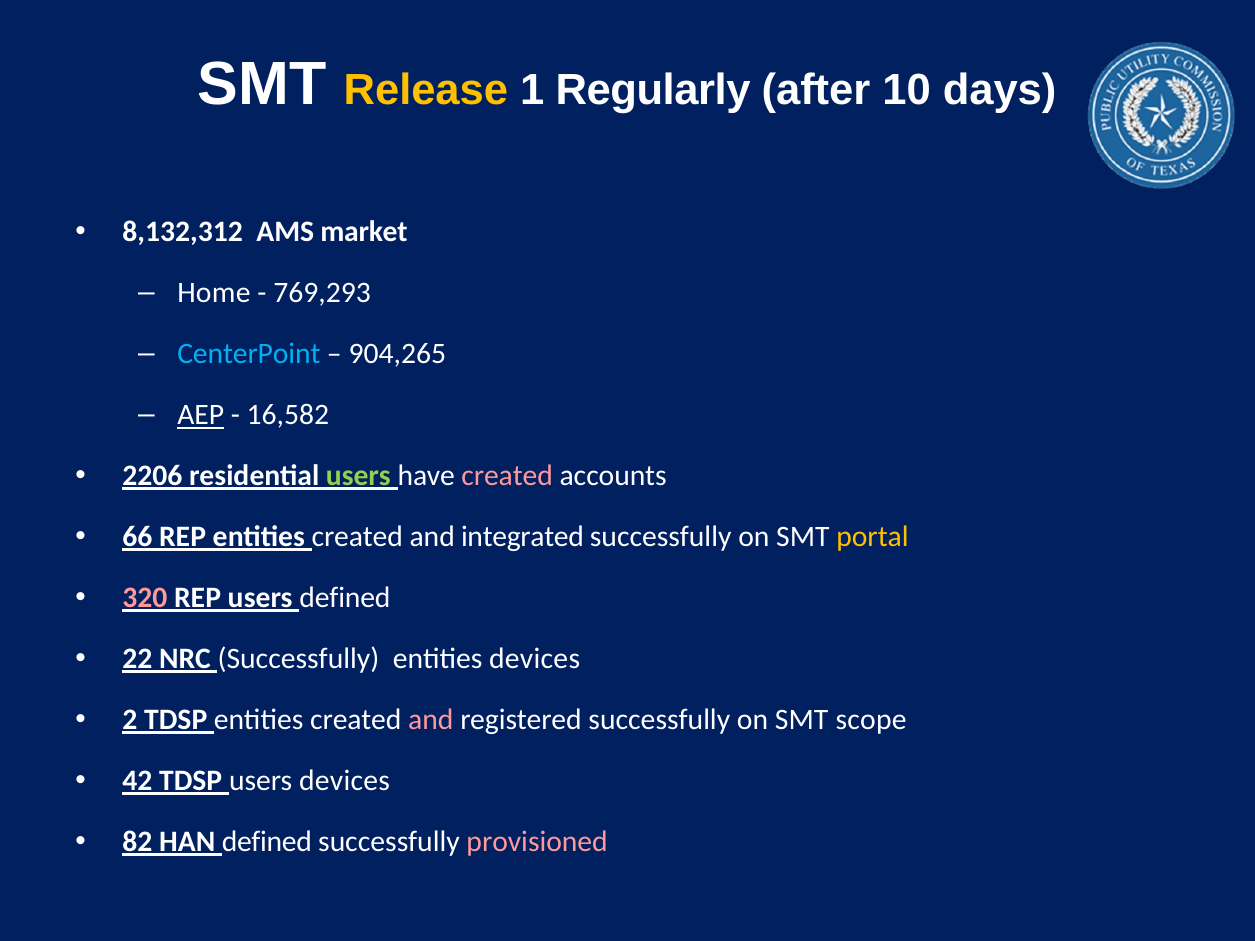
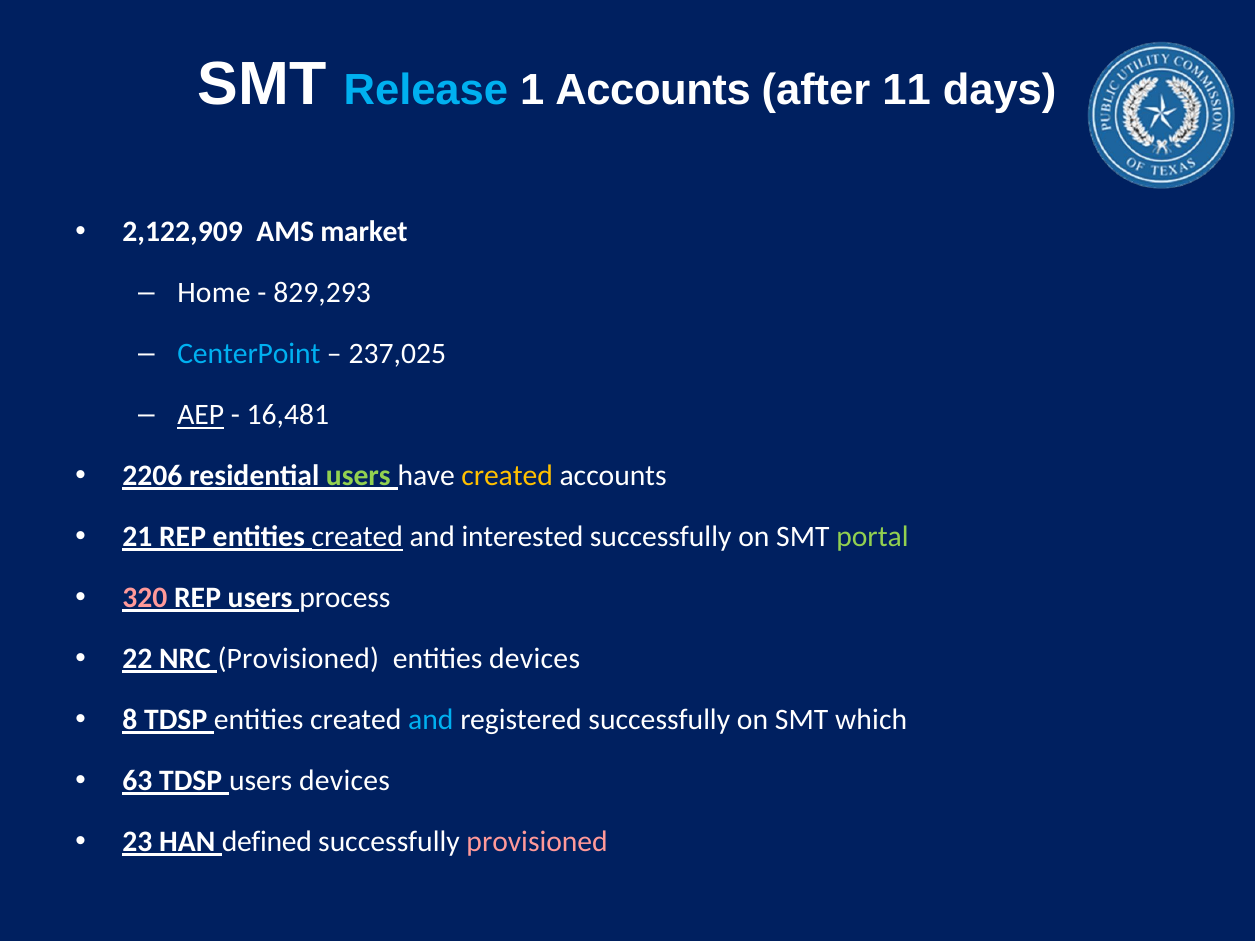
Release colour: yellow -> light blue
1 Regularly: Regularly -> Accounts
10: 10 -> 11
8,132,312: 8,132,312 -> 2,122,909
769,293: 769,293 -> 829,293
904,265: 904,265 -> 237,025
16,582: 16,582 -> 16,481
created at (507, 476) colour: pink -> yellow
66: 66 -> 21
created at (357, 537) underline: none -> present
integrated: integrated -> interested
portal colour: yellow -> light green
users defined: defined -> process
NRC Successfully: Successfully -> Provisioned
2: 2 -> 8
and at (431, 720) colour: pink -> light blue
scope: scope -> which
42: 42 -> 63
82: 82 -> 23
